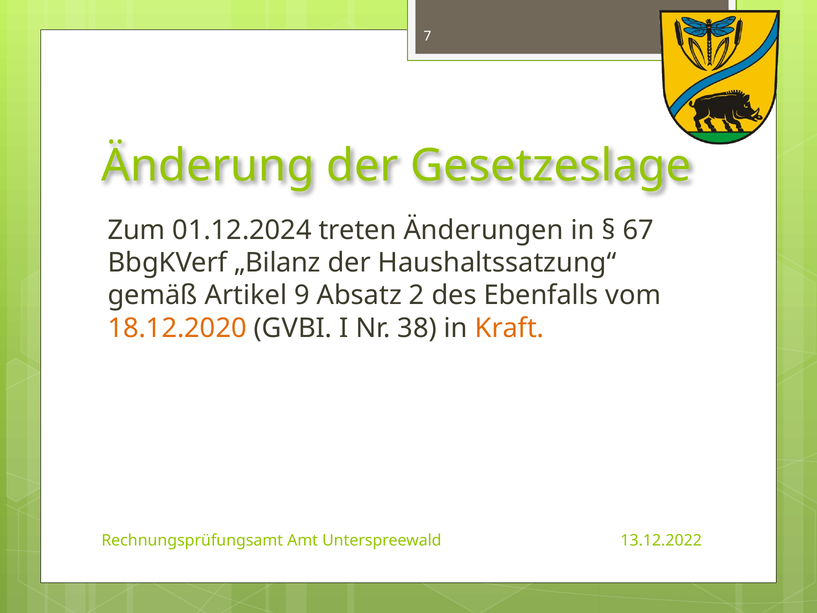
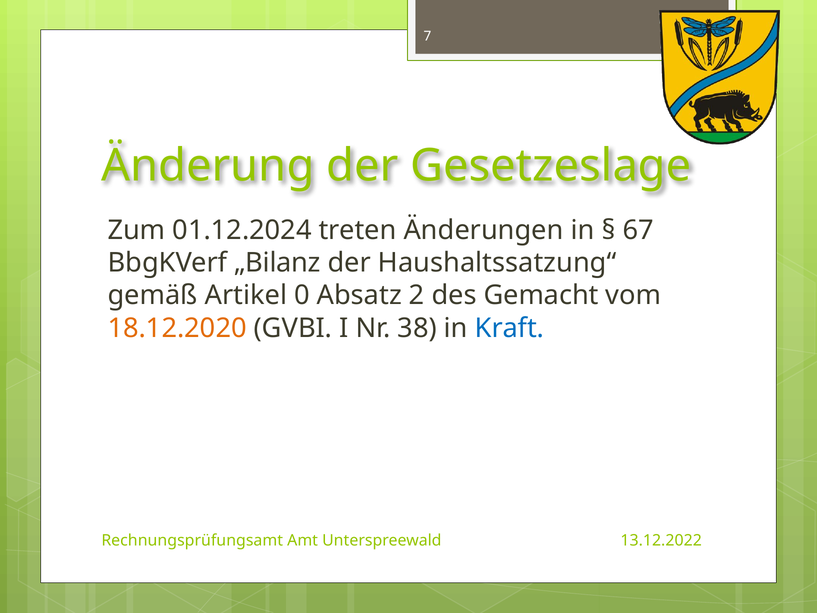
9: 9 -> 0
Ebenfalls: Ebenfalls -> Gemacht
Kraft colour: orange -> blue
